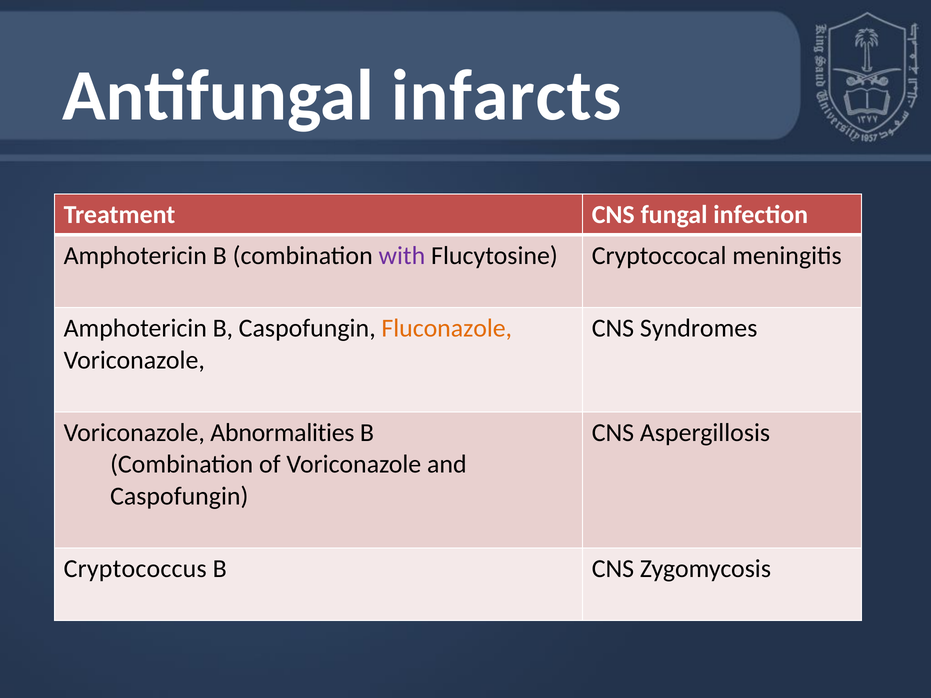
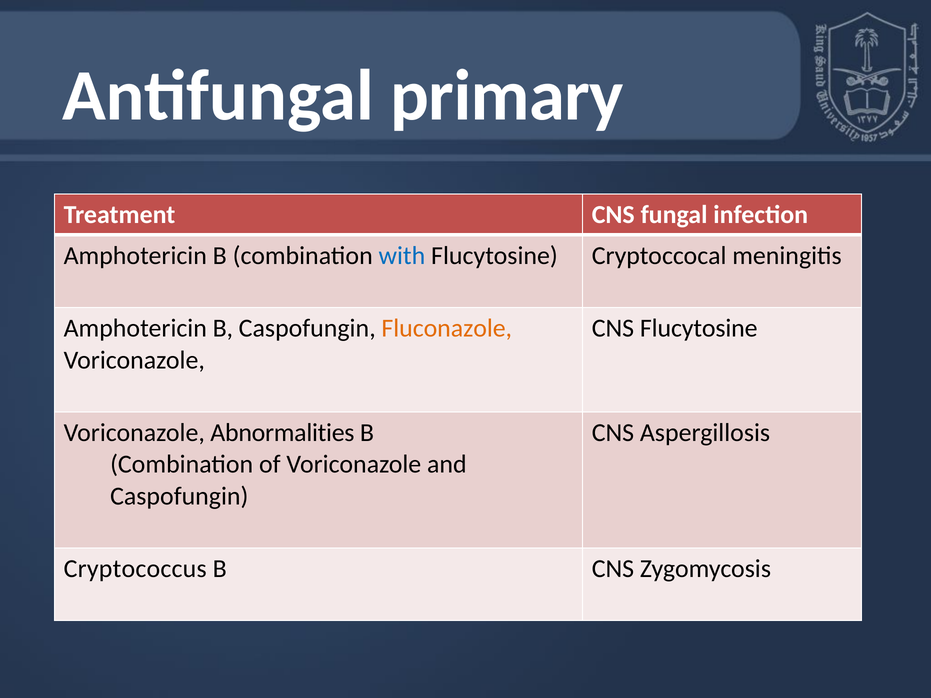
infarcts: infarcts -> primary
with colour: purple -> blue
CNS Syndromes: Syndromes -> Flucytosine
